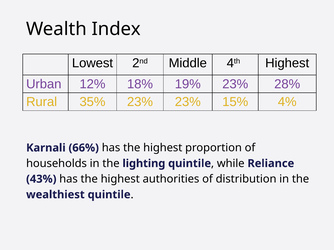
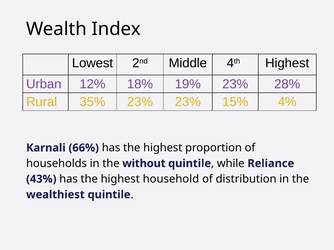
lighting: lighting -> without
authorities: authorities -> household
